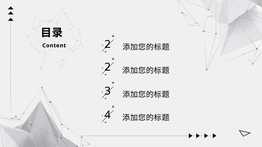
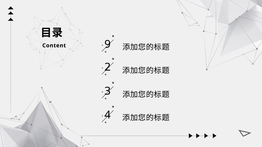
Content 2: 2 -> 9
